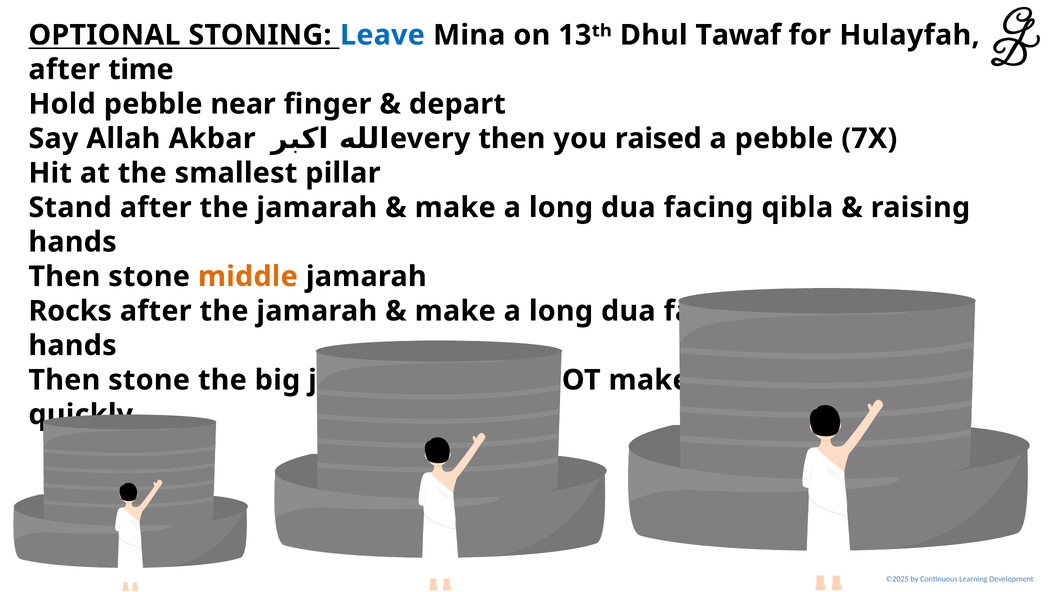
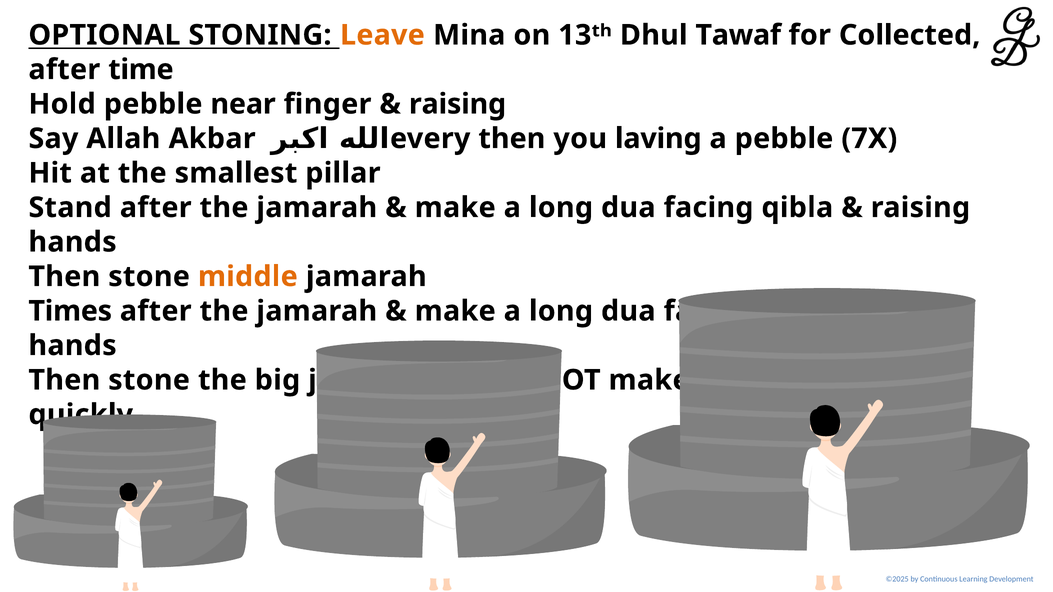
Leave colour: blue -> orange
Hulayfah: Hulayfah -> Collected
depart at (457, 104): depart -> raising
raised: raised -> laving
Rocks: Rocks -> Times
